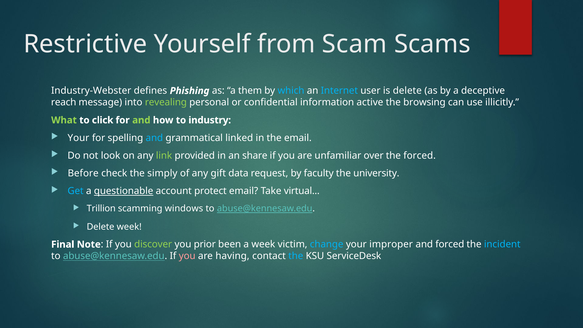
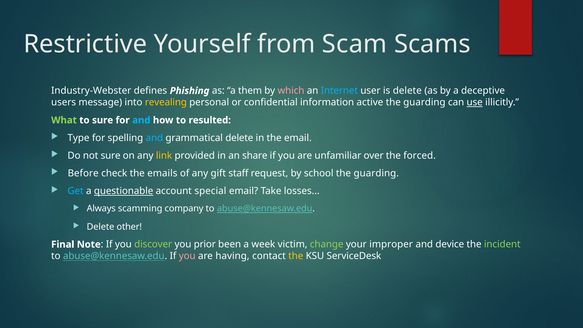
which colour: light blue -> pink
reach: reach -> users
revealing colour: light green -> yellow
browsing at (424, 102): browsing -> guarding
use underline: none -> present
to click: click -> sure
and at (141, 120) colour: light green -> light blue
industry: industry -> resulted
Your at (78, 138): Your -> Type
grammatical linked: linked -> delete
not look: look -> sure
link colour: light green -> yellow
simply: simply -> emails
data: data -> staff
faculty: faculty -> school
university at (376, 173): university -> guarding
protect: protect -> special
virtual: virtual -> losses
Trillion: Trillion -> Always
windows: windows -> company
Delete week: week -> other
change colour: light blue -> light green
and forced: forced -> device
incident colour: light blue -> light green
the at (296, 256) colour: light blue -> yellow
